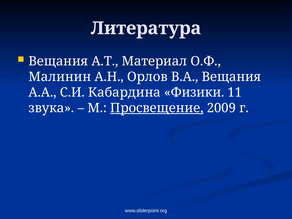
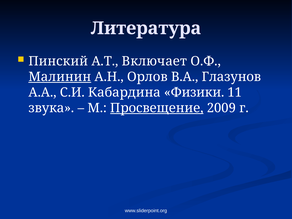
Вещания at (58, 61): Вещания -> Пинский
Материал: Материал -> Включает
Малинин underline: none -> present
В.А Вещания: Вещания -> Глазунов
